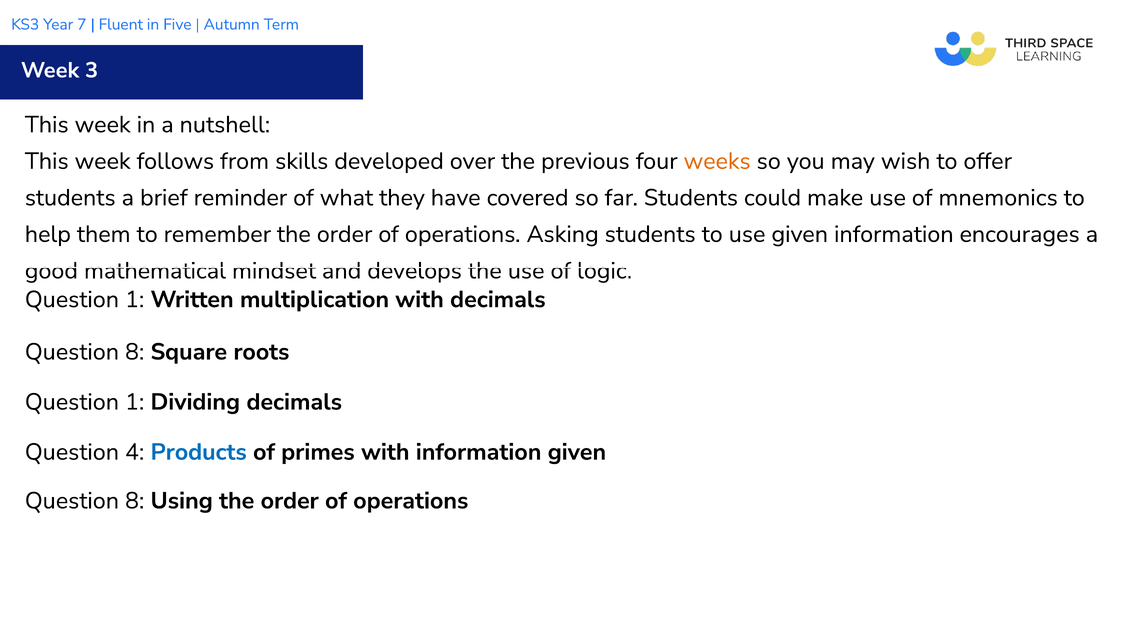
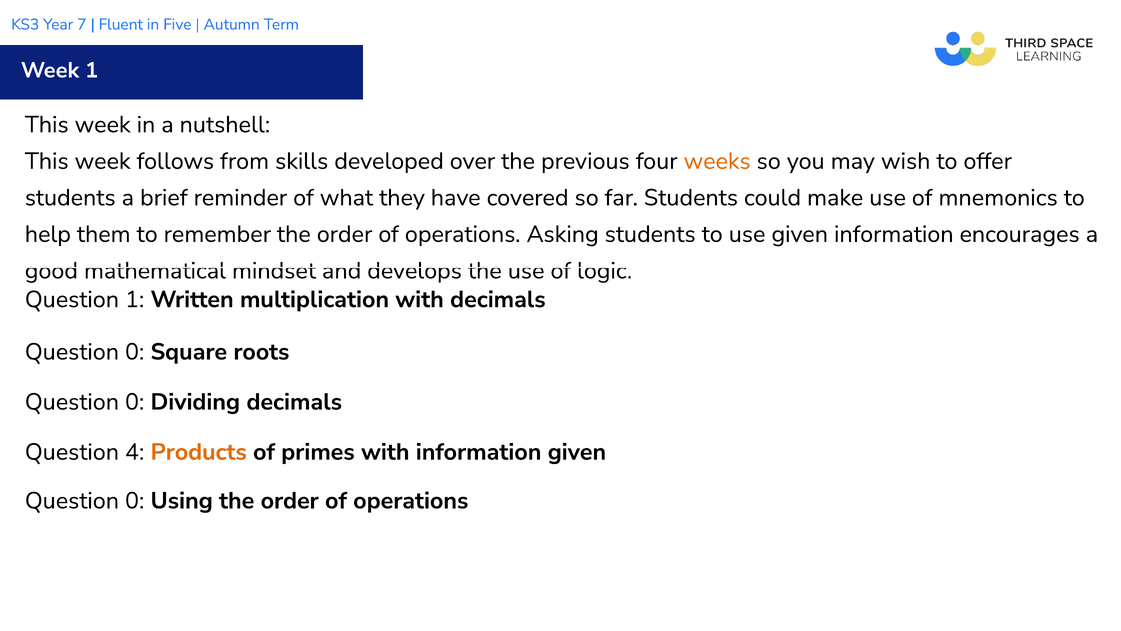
Week 3: 3 -> 1
8 at (135, 352): 8 -> 0
1 at (135, 402): 1 -> 0
Products colour: blue -> orange
8 at (135, 500): 8 -> 0
